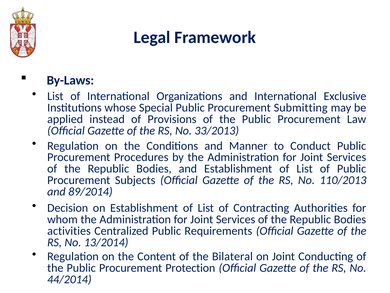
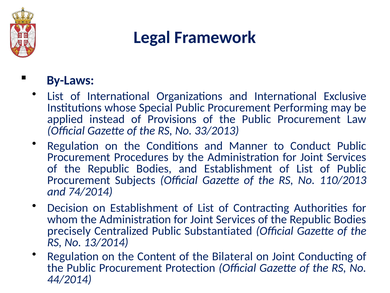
Submitting: Submitting -> Performing
89/2014: 89/2014 -> 74/2014
activities: activities -> precisely
Requirements: Requirements -> Substantiated
